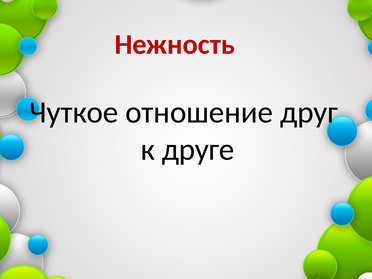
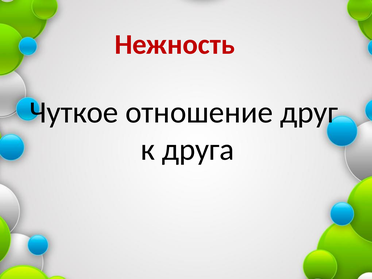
друге: друге -> друга
